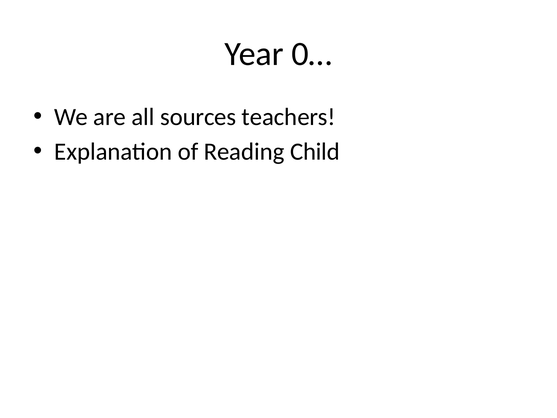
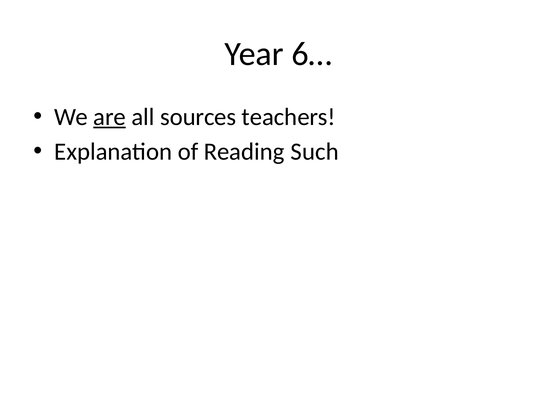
0…: 0… -> 6…
are underline: none -> present
Child: Child -> Such
